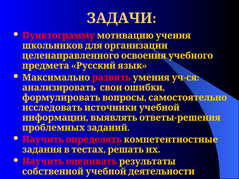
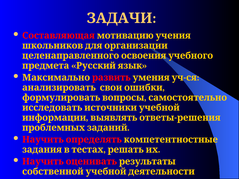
Пунктограмму: Пунктограмму -> Составляющая
